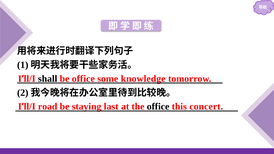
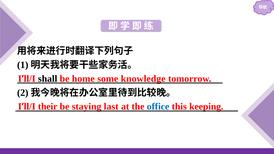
be office: office -> home
road: road -> their
office at (158, 107) colour: black -> blue
concert: concert -> keeping
